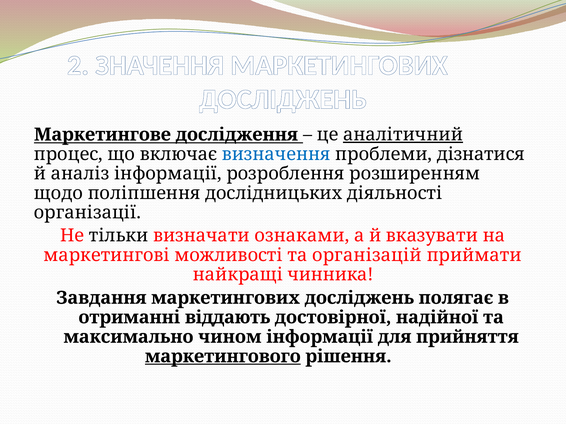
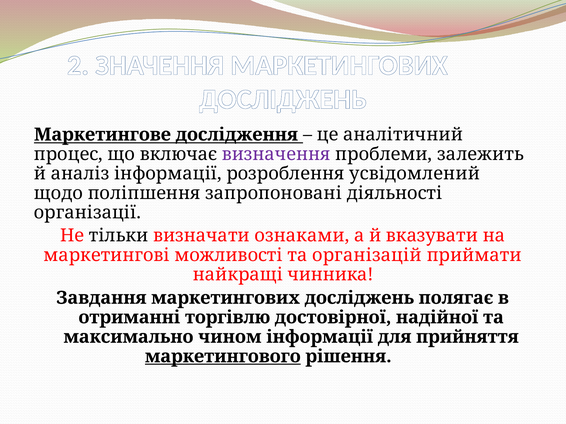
аналітичний underline: present -> none
визначення colour: blue -> purple
дізнатися: дізнатися -> залежить
розширенням: розширенням -> усвідомлений
дослідницьких: дослідницьких -> запропоновані
віддають: віддають -> торгівлю
